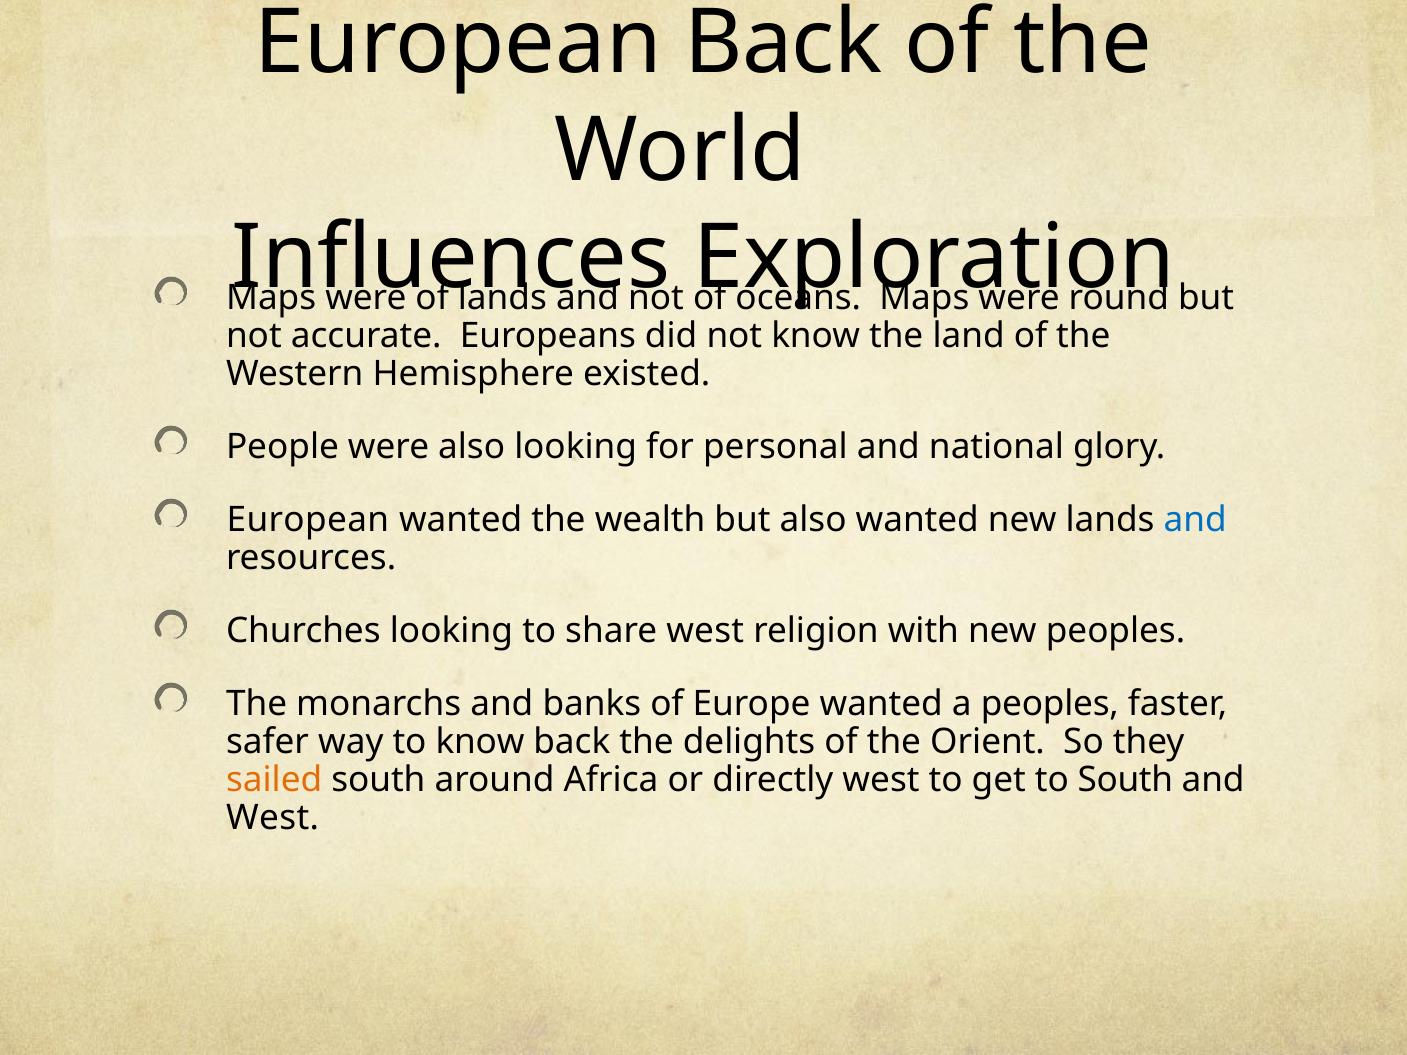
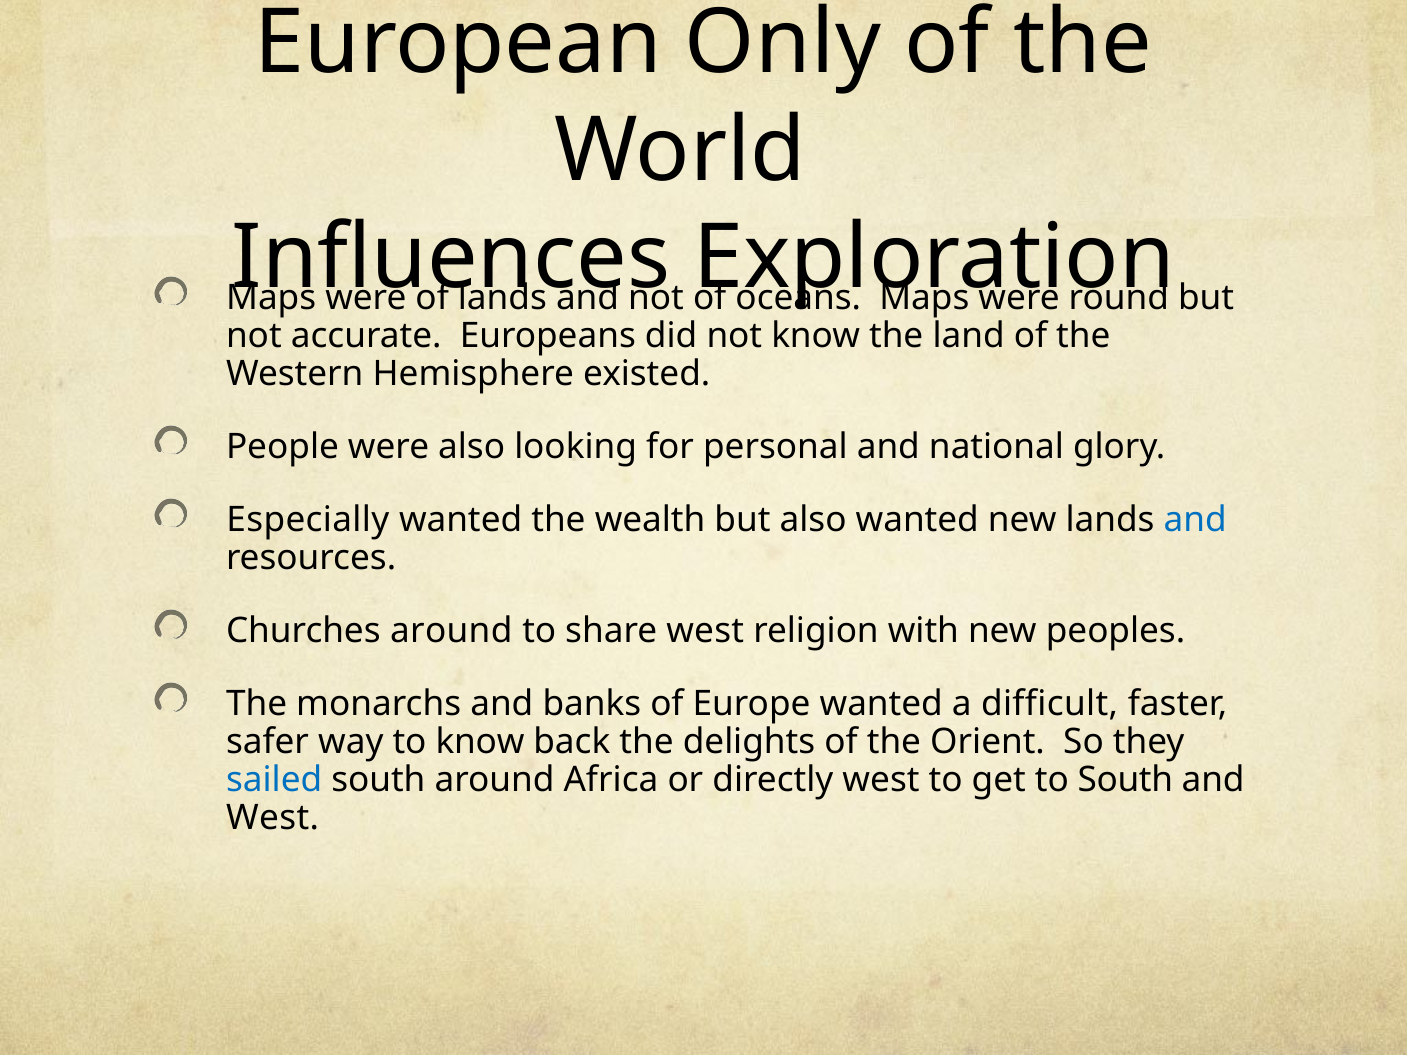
European Back: Back -> Only
European at (308, 520): European -> Especially
Churches looking: looking -> around
a peoples: peoples -> difficult
sailed colour: orange -> blue
